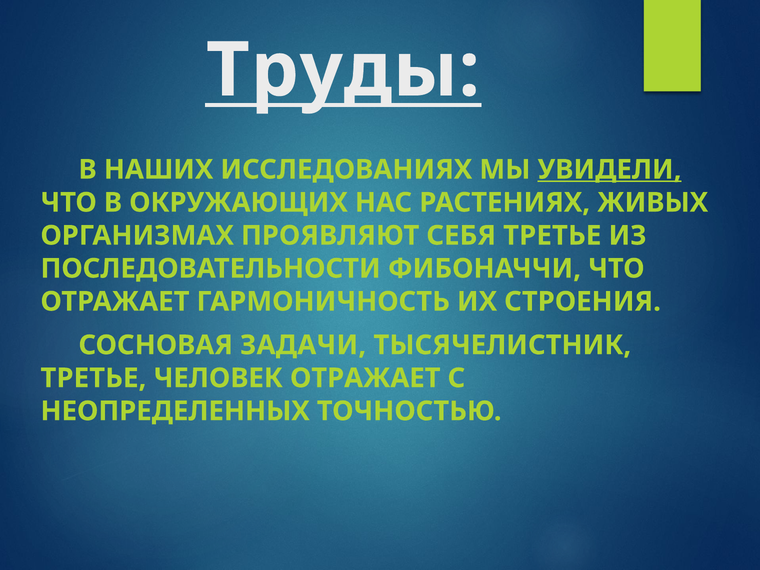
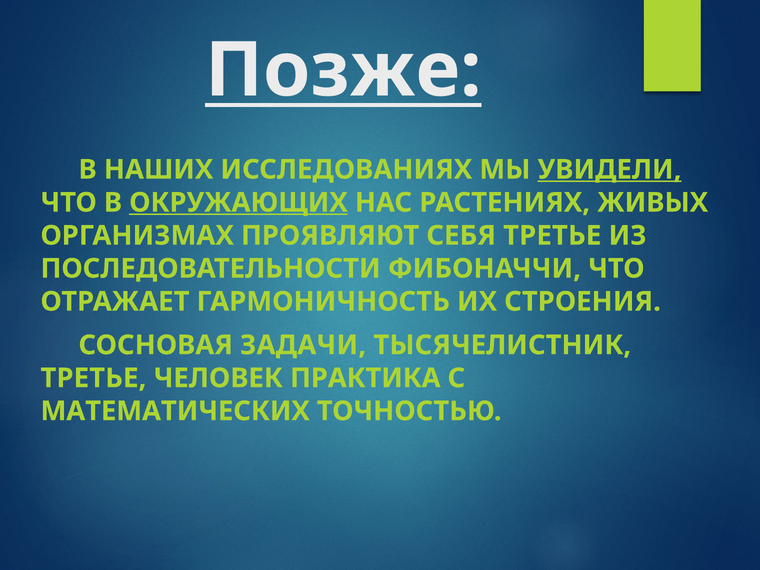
Труды: Труды -> Позже
ОКРУЖАЮЩИХ underline: none -> present
ЧЕЛОВЕК ОТРАЖАЕТ: ОТРАЖАЕТ -> ПРАКТИКА
НЕОПРЕДЕЛЕННЫХ: НЕОПРЕДЕЛЕННЫХ -> МАТЕМАТИЧЕСКИХ
